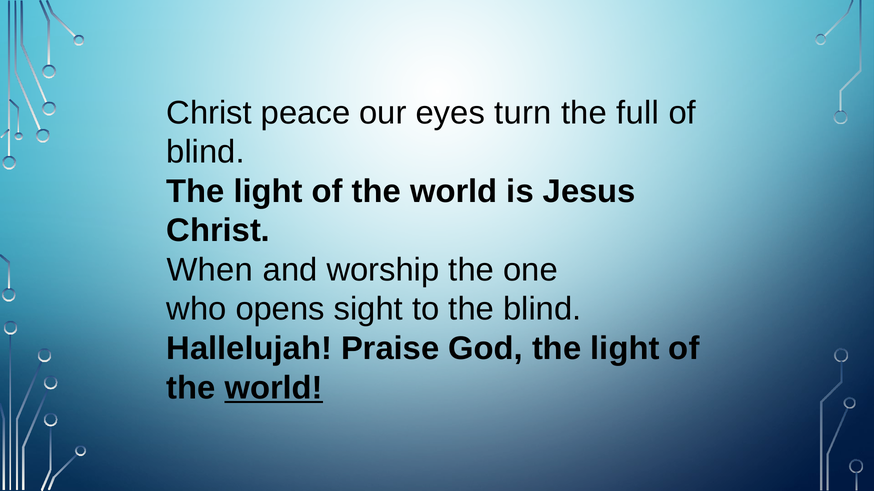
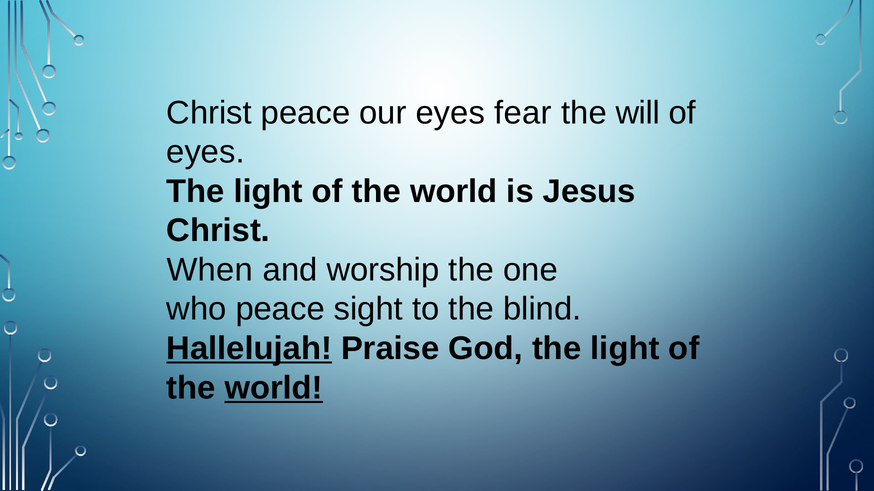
turn: turn -> fear
full: full -> will
blind at (206, 152): blind -> eyes
who opens: opens -> peace
Hallelujah underline: none -> present
